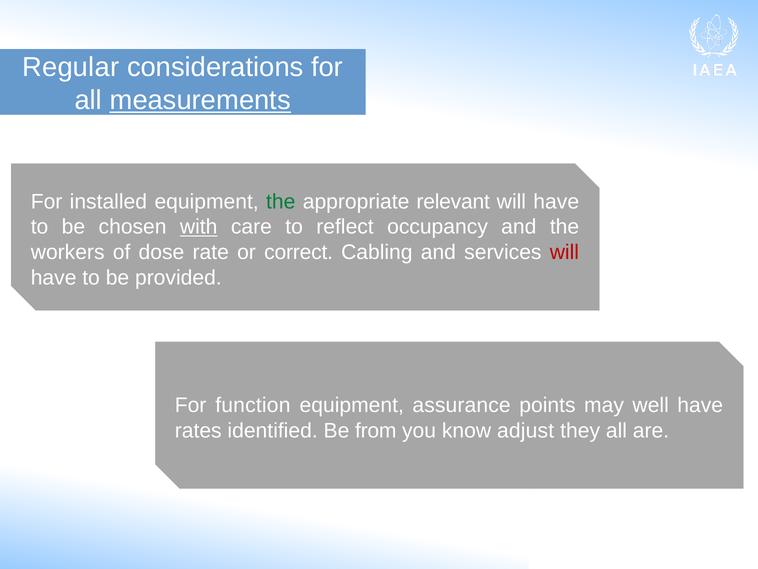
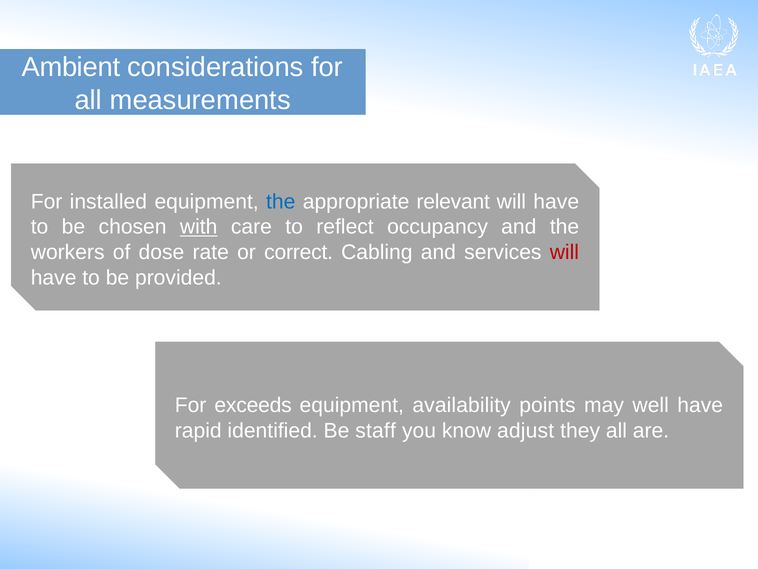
Regular: Regular -> Ambient
measurements underline: present -> none
the at (281, 201) colour: green -> blue
function: function -> exceeds
assurance: assurance -> availability
rates: rates -> rapid
from: from -> staff
